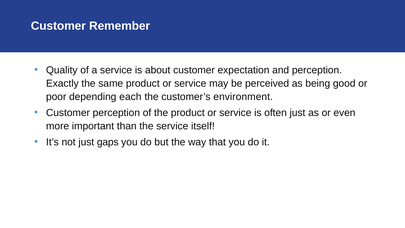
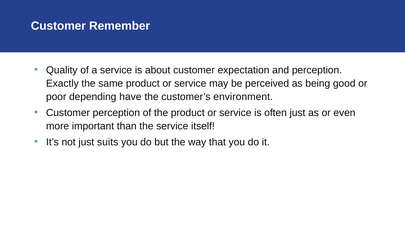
each: each -> have
gaps: gaps -> suits
